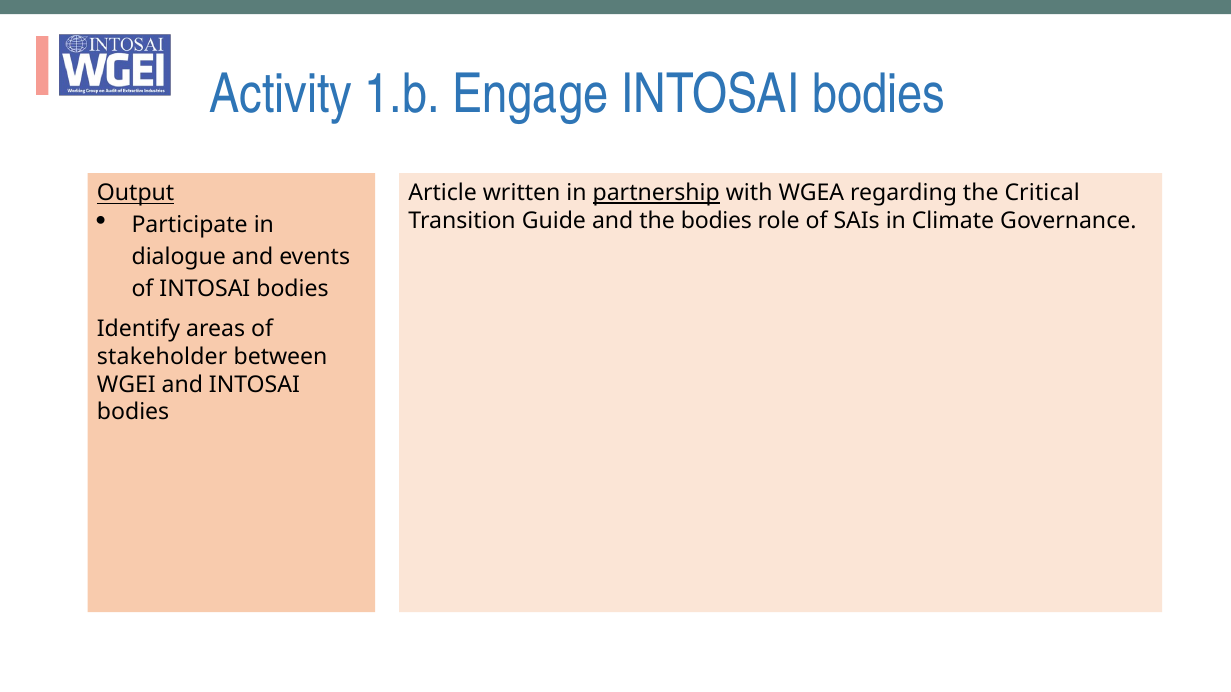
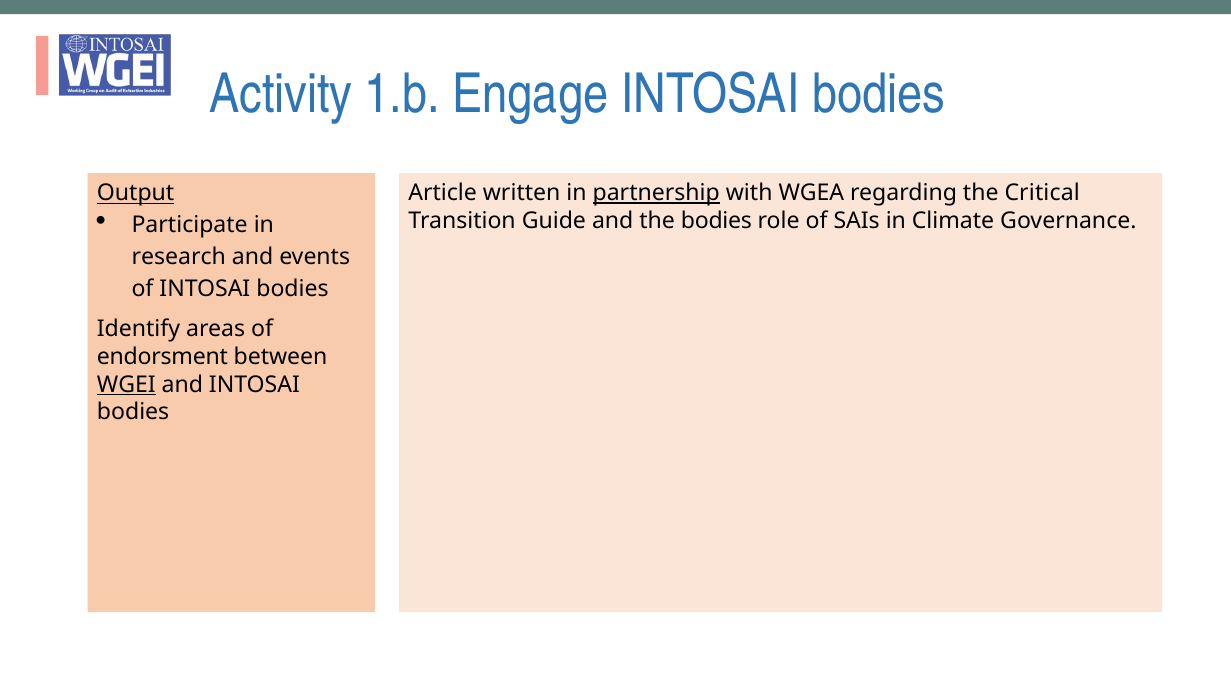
dialogue: dialogue -> research
stakeholder: stakeholder -> endorsment
WGEI underline: none -> present
